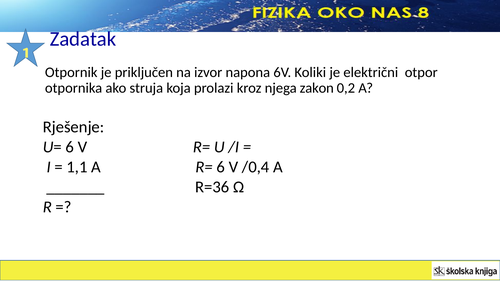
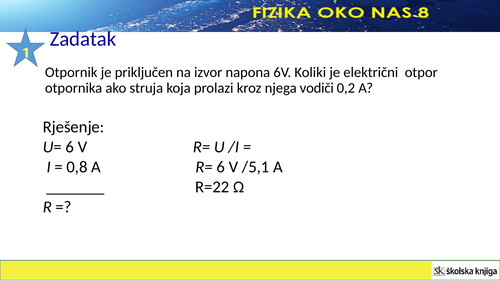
zakon: zakon -> vodiči
1,1: 1,1 -> 0,8
/0,4: /0,4 -> /5,1
R=36: R=36 -> R=22
